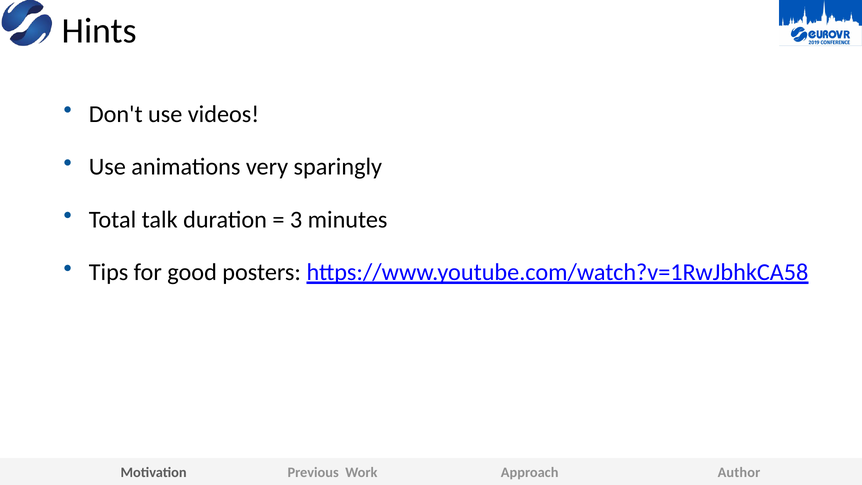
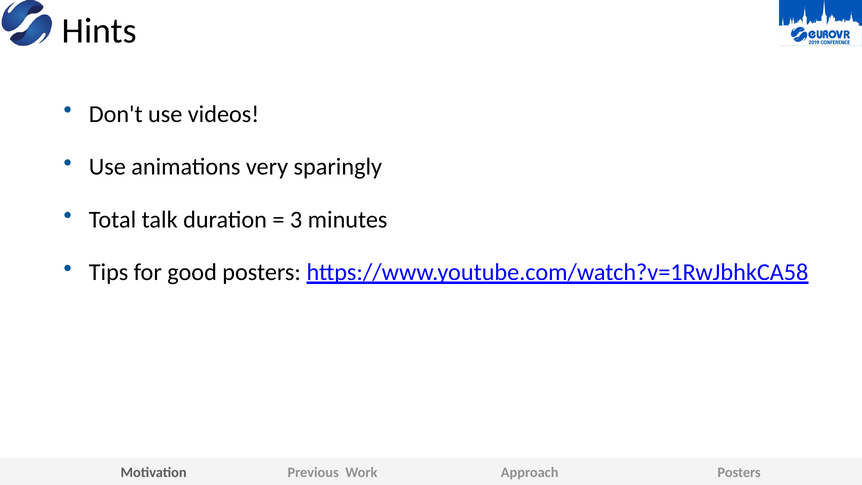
Approach Author: Author -> Posters
